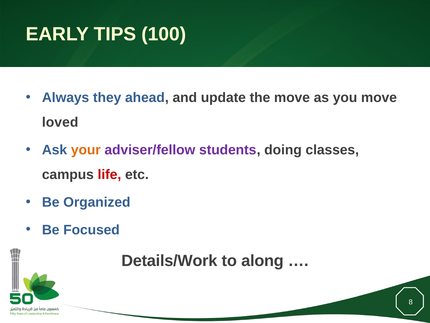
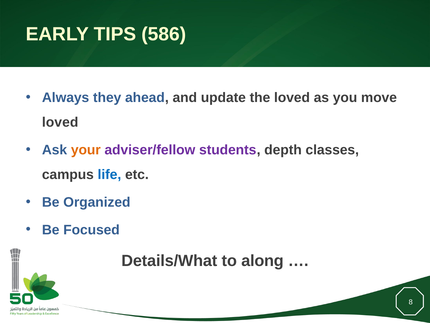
100: 100 -> 586
the move: move -> loved
doing: doing -> depth
life colour: red -> blue
Details/Work: Details/Work -> Details/What
